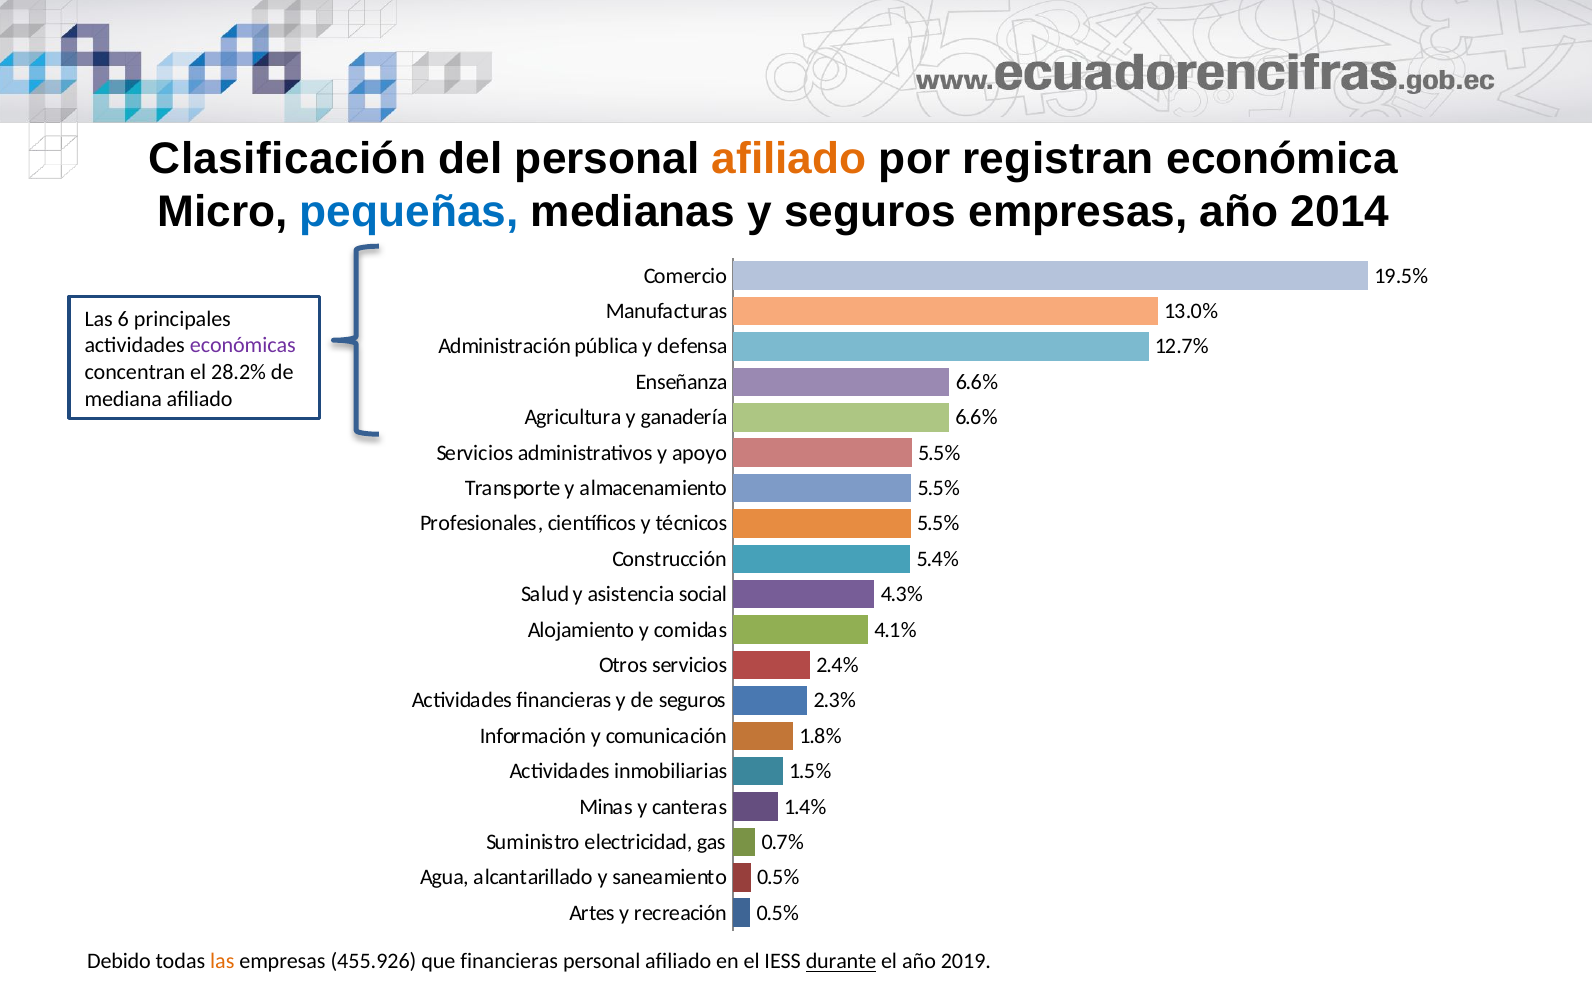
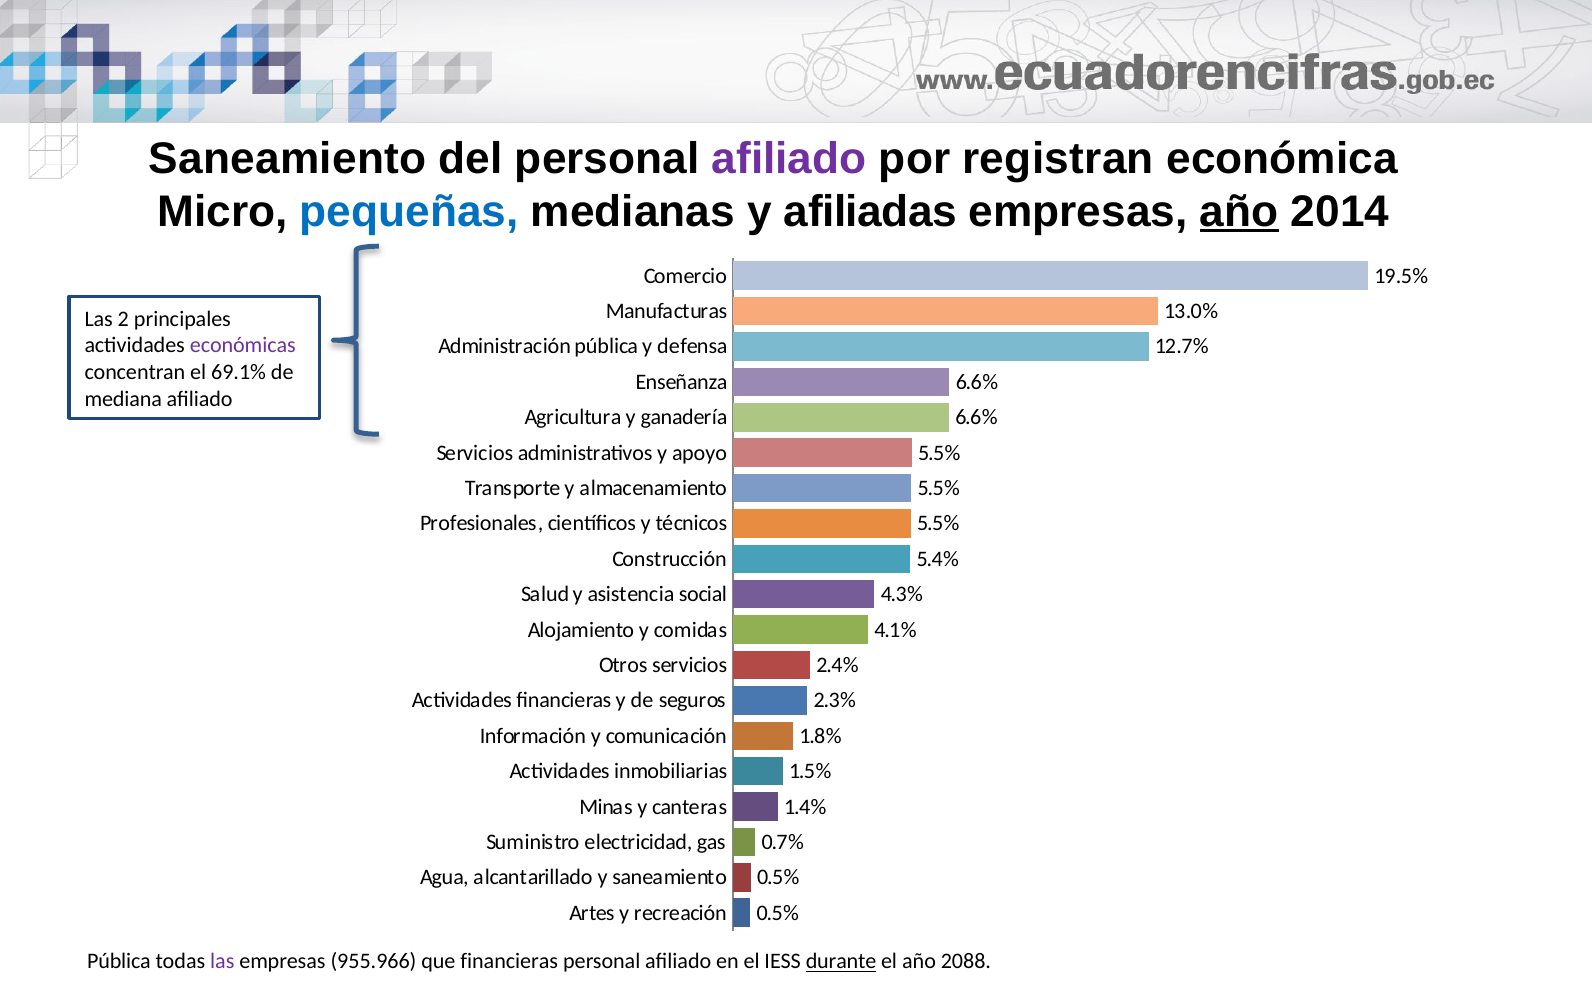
Clasificación at (287, 158): Clasificación -> Saneamiento
afiliado at (789, 158) colour: orange -> purple
y seguros: seguros -> afiliadas
año at (1239, 212) underline: none -> present
6: 6 -> 2
28.2%: 28.2% -> 69.1%
Debido at (119, 962): Debido -> Pública
las at (222, 962) colour: orange -> purple
455.926: 455.926 -> 955.966
2019: 2019 -> 2088
